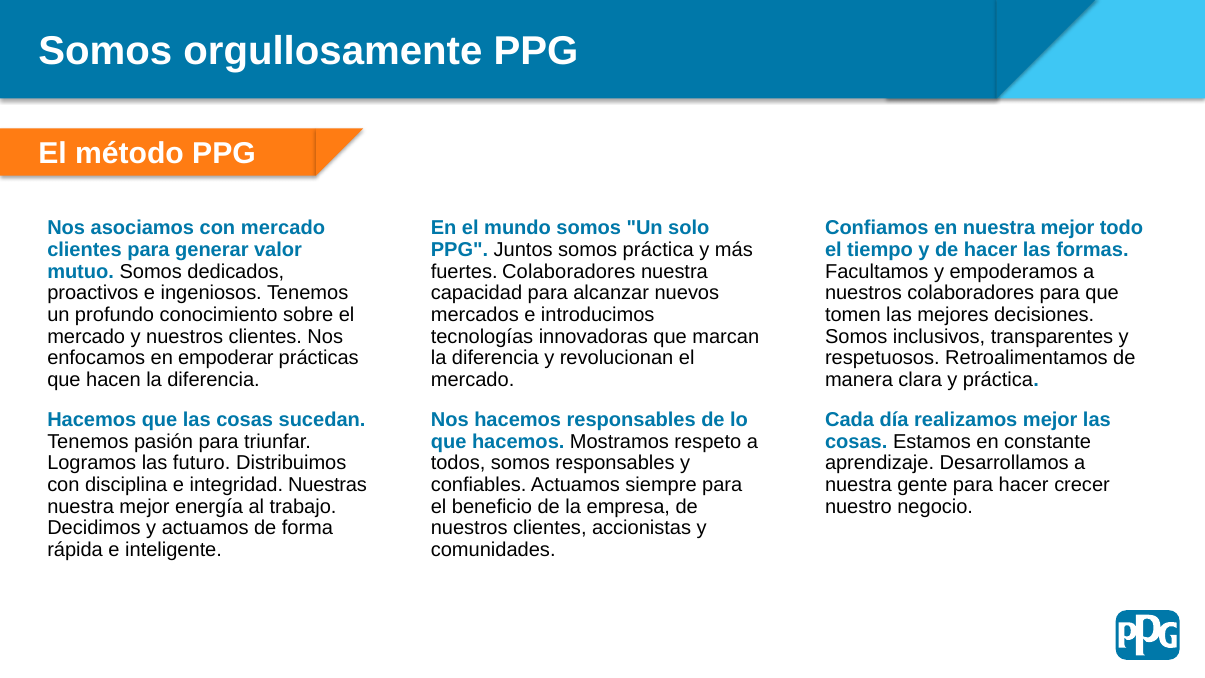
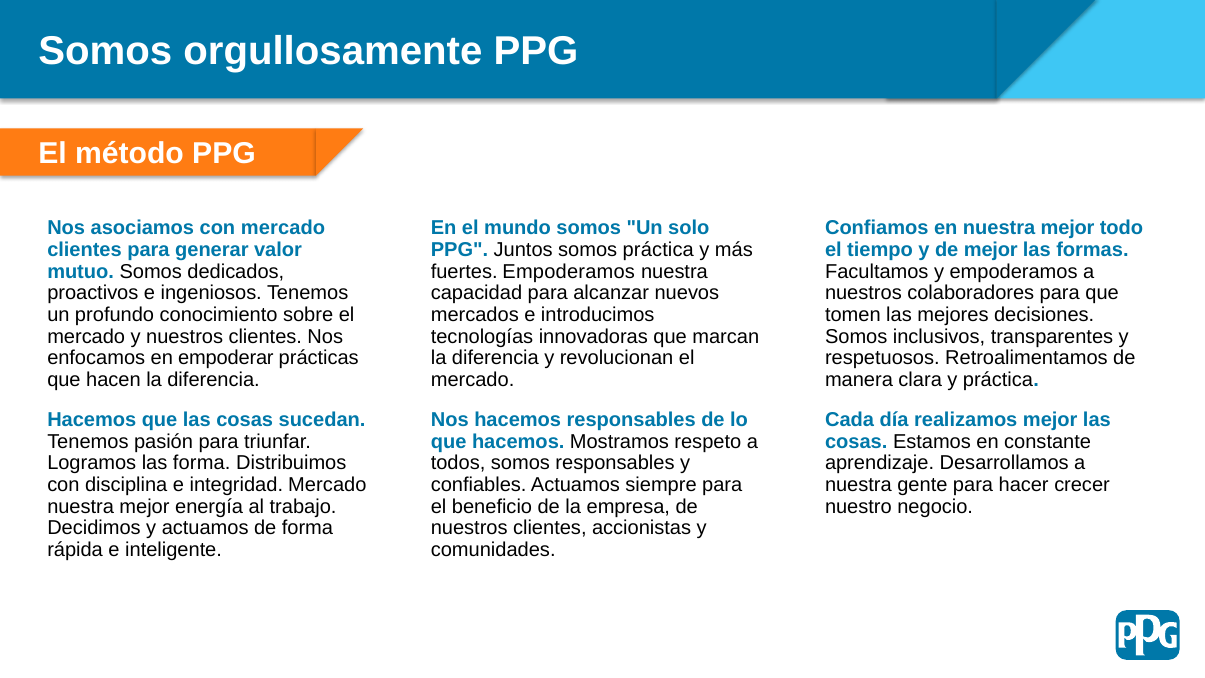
de hacer: hacer -> mejor
fuertes Colaboradores: Colaboradores -> Empoderamos
las futuro: futuro -> forma
integridad Nuestras: Nuestras -> Mercado
